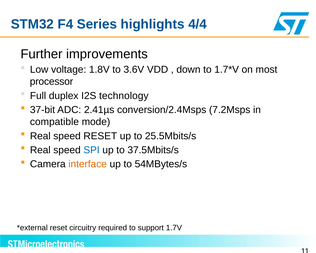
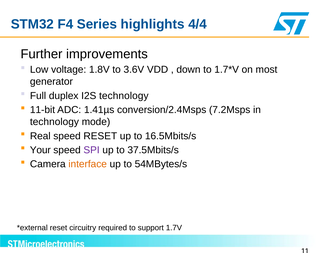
processor: processor -> generator
37-bit: 37-bit -> 11-bit
2.41µs: 2.41µs -> 1.41µs
compatible at (54, 122): compatible -> technology
25.5Mbits/s: 25.5Mbits/s -> 16.5Mbits/s
Real at (40, 150): Real -> Your
SPI colour: blue -> purple
